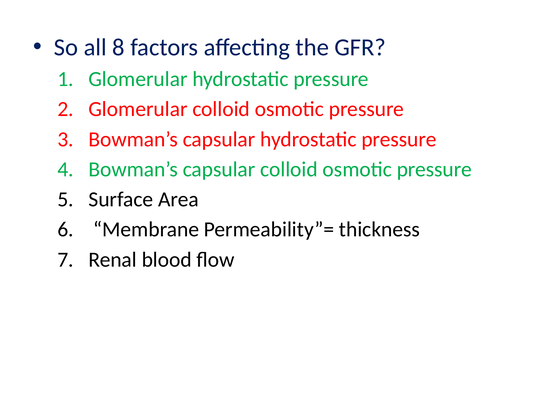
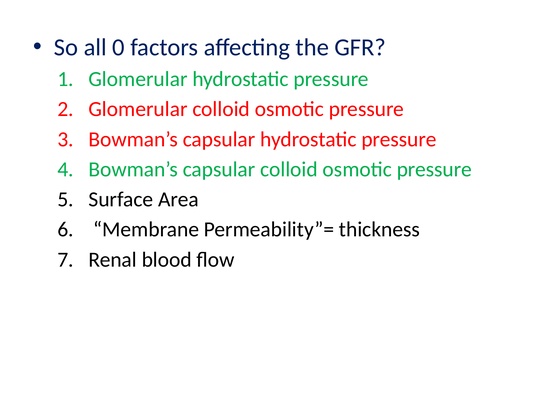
8: 8 -> 0
